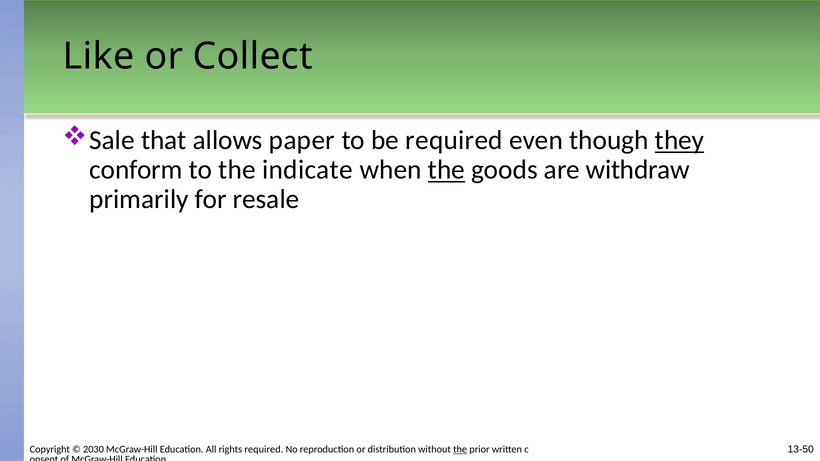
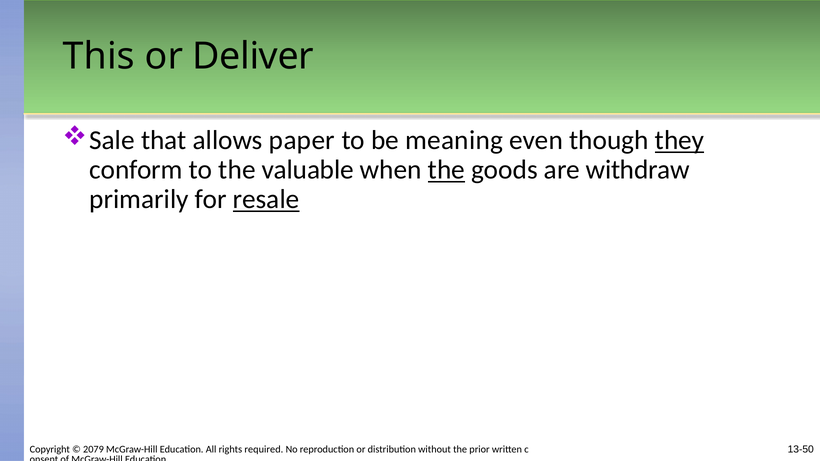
Like: Like -> This
Collect: Collect -> Deliver
be required: required -> meaning
indicate: indicate -> valuable
resale underline: none -> present
2030: 2030 -> 2079
the at (460, 450) underline: present -> none
